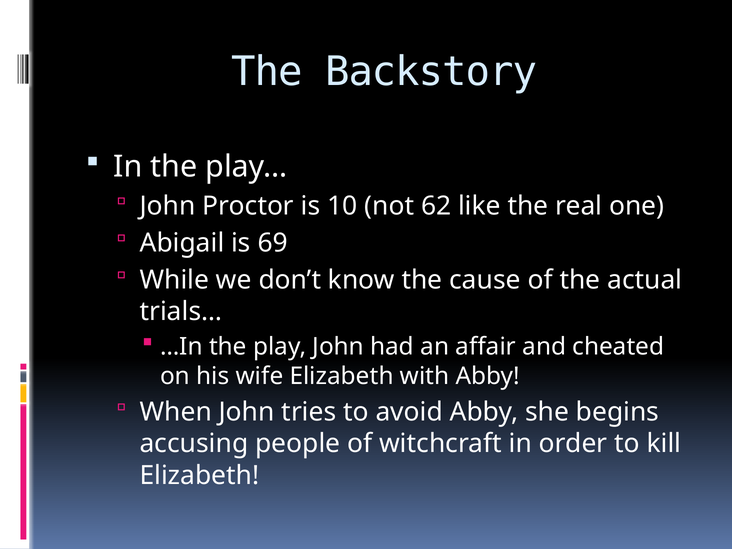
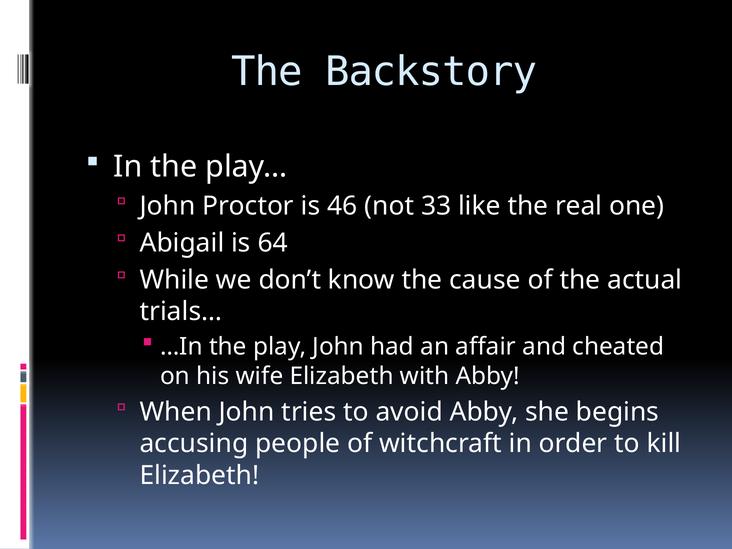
10: 10 -> 46
62: 62 -> 33
69: 69 -> 64
